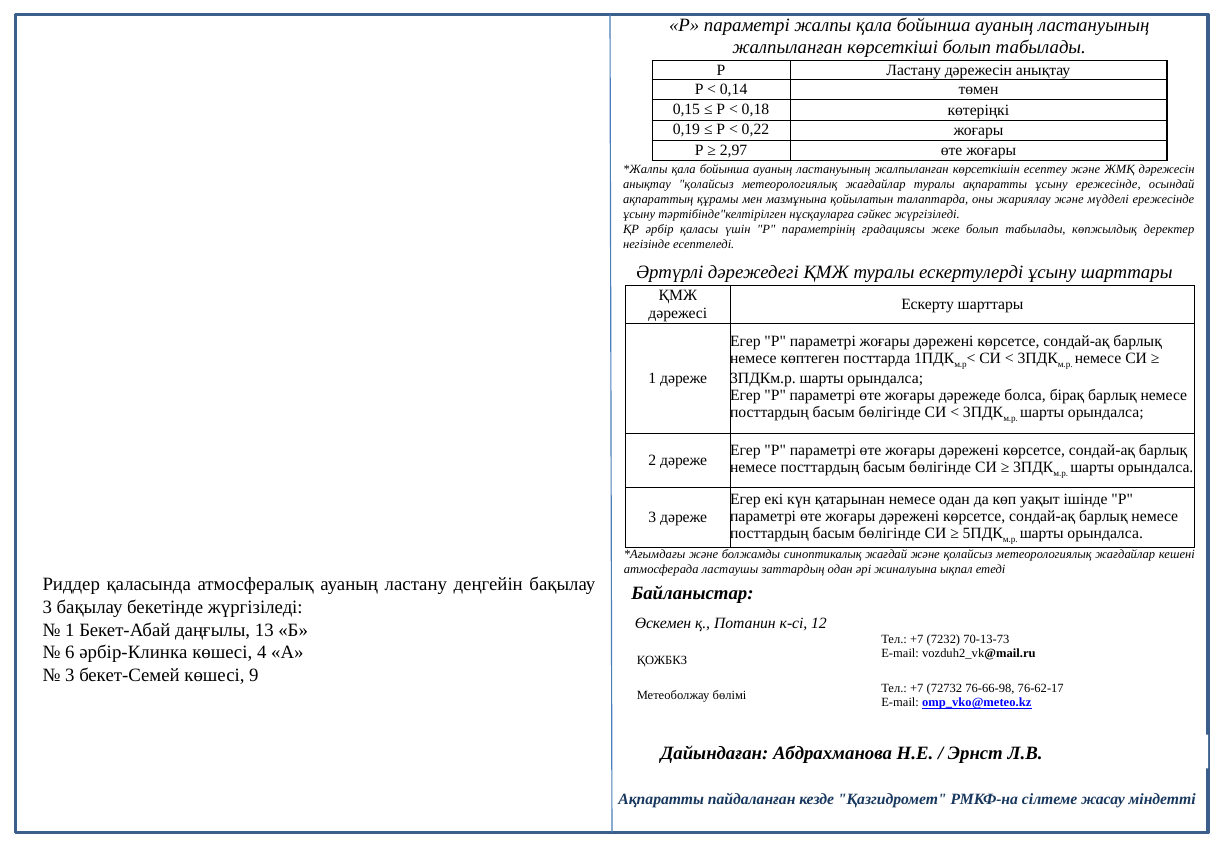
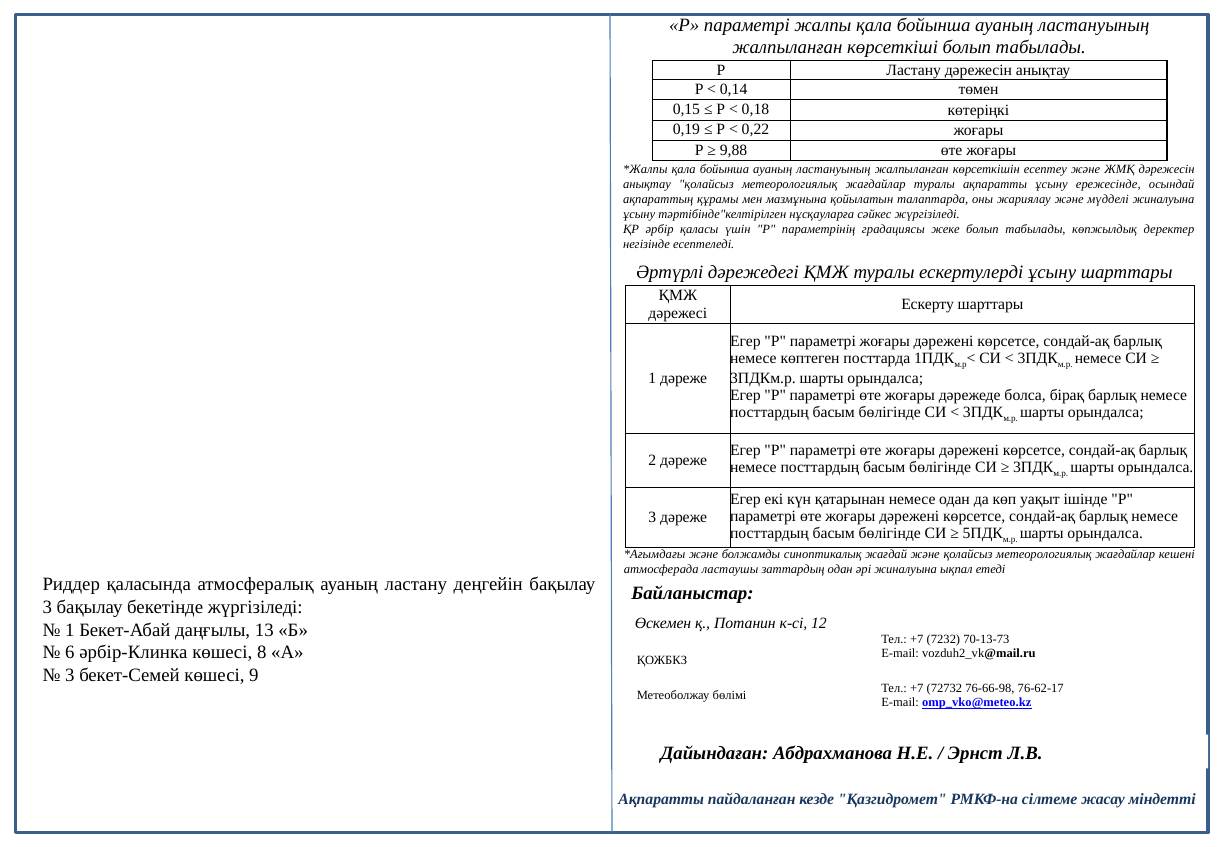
2,97: 2,97 -> 9,88
мүдделі ережесінде: ережесінде -> жиналуына
4: 4 -> 8
